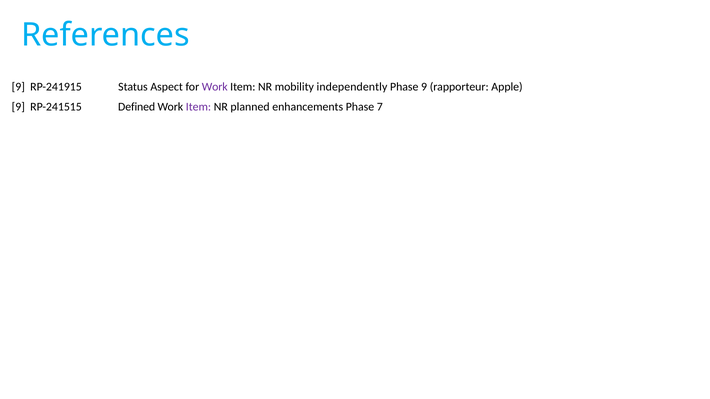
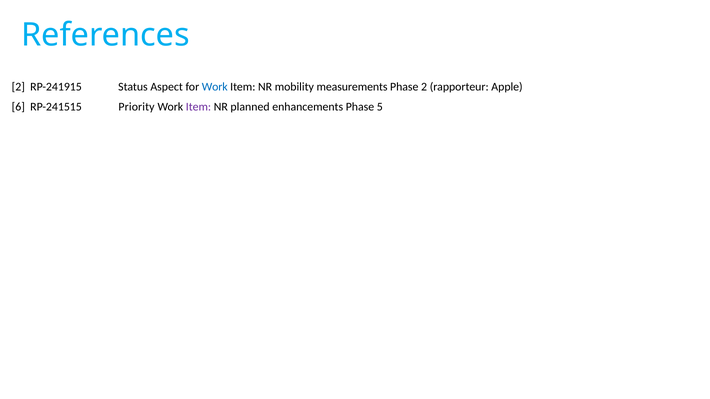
9 at (18, 87): 9 -> 2
Work at (215, 87) colour: purple -> blue
independently: independently -> measurements
Phase 9: 9 -> 2
9 at (18, 107): 9 -> 6
Defined: Defined -> Priority
7: 7 -> 5
